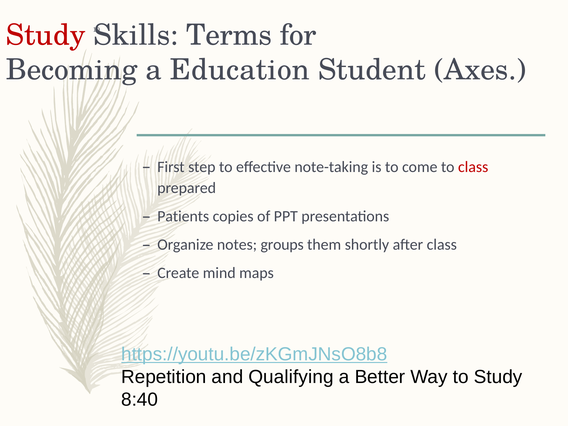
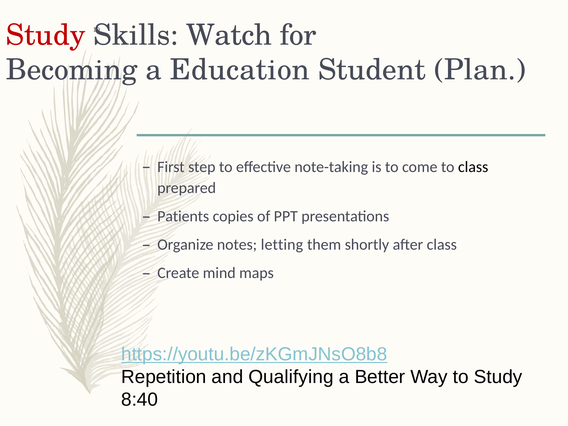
Terms: Terms -> Watch
Axes: Axes -> Plan
class at (473, 167) colour: red -> black
groups: groups -> letting
